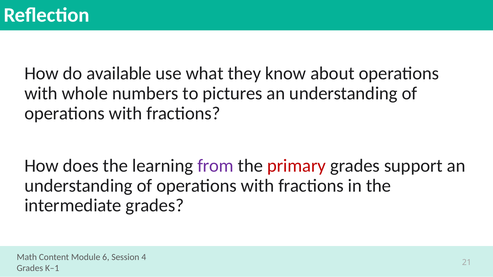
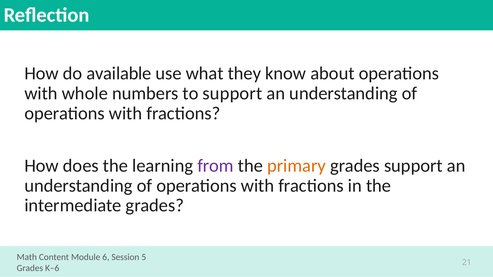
to pictures: pictures -> support
primary colour: red -> orange
4: 4 -> 5
K–1: K–1 -> K–6
